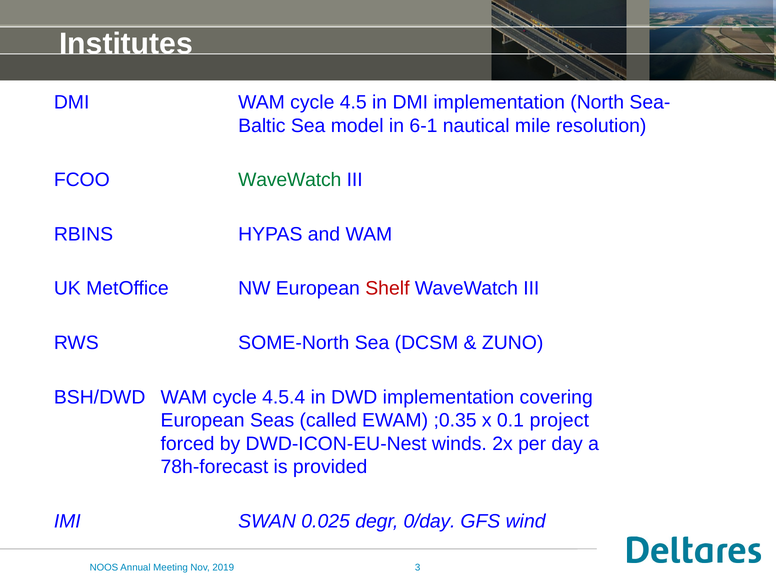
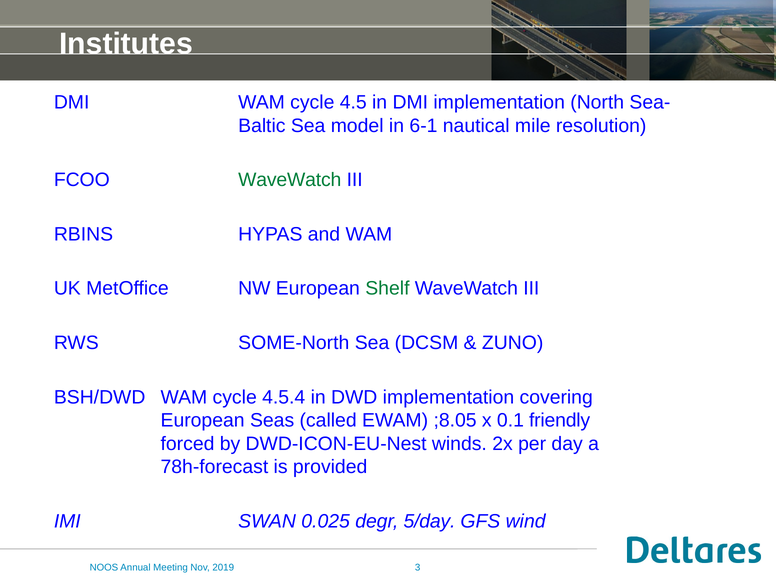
Shelf colour: red -> green
;0.35: ;0.35 -> ;8.05
project: project -> friendly
0/day: 0/day -> 5/day
